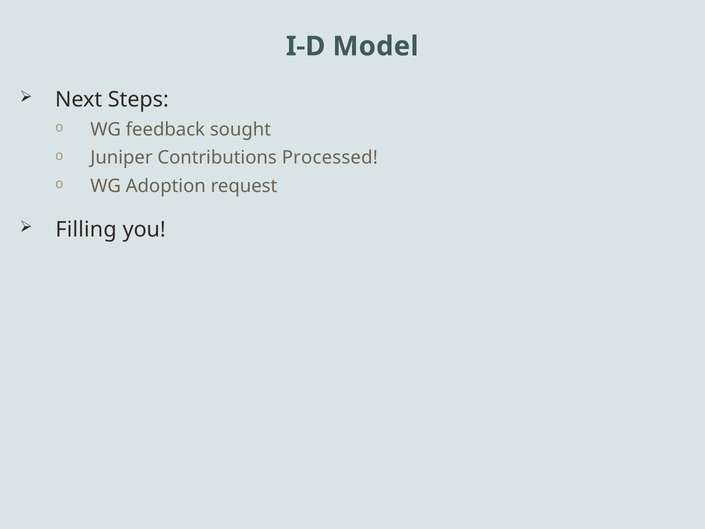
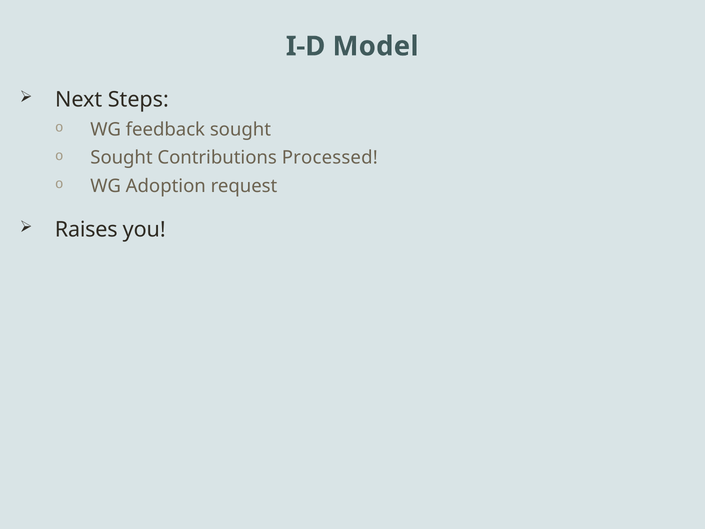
Juniper at (121, 158): Juniper -> Sought
Filling: Filling -> Raises
